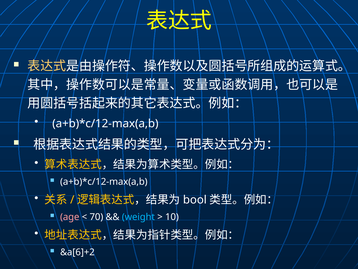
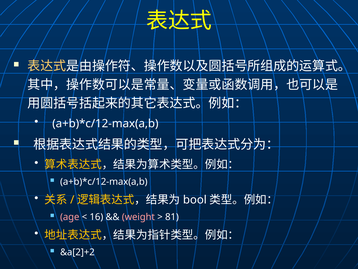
70: 70 -> 16
weight colour: light blue -> pink
10: 10 -> 81
&a[6]+2: &a[6]+2 -> &a[2]+2
